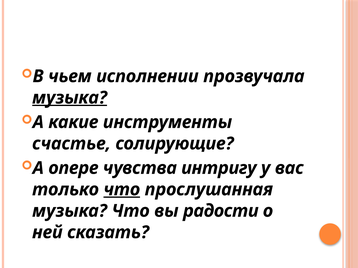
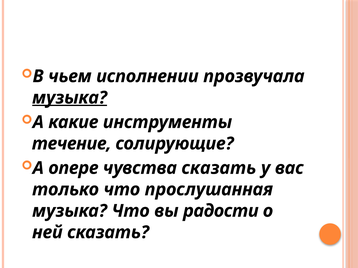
счастье: счастье -> течение
чувства интригу: интригу -> сказать
что at (122, 190) underline: present -> none
